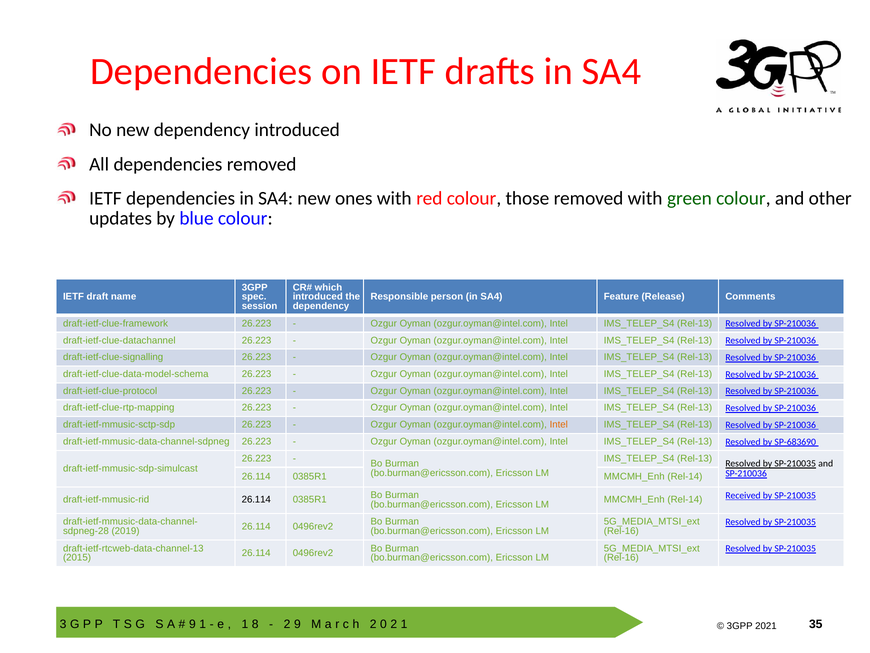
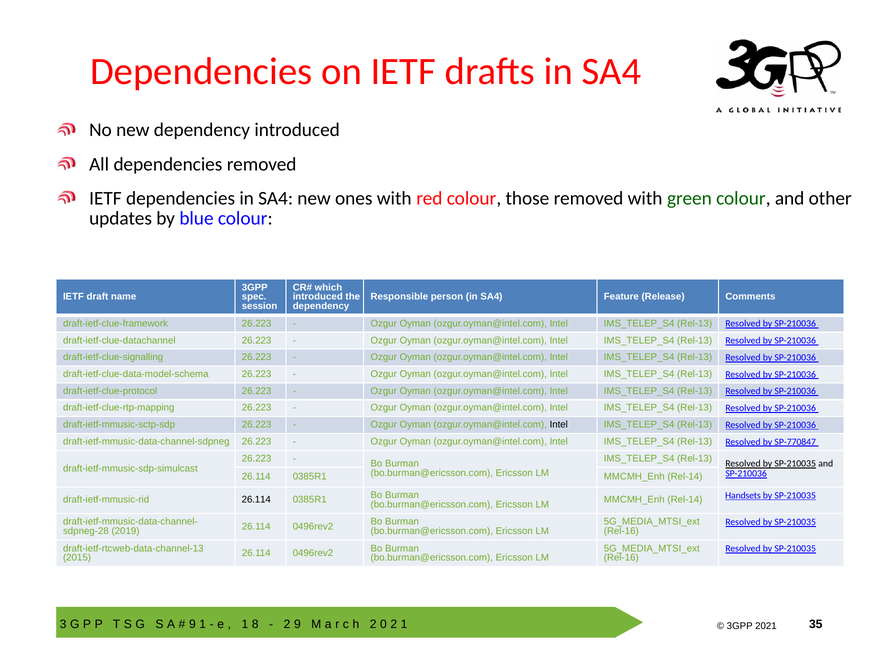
Intel at (559, 424) colour: orange -> black
SP-683690: SP-683690 -> SP-770847
Received: Received -> Handsets
